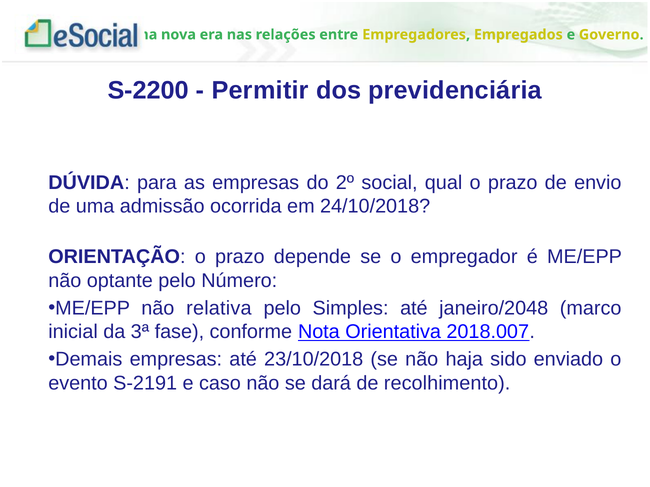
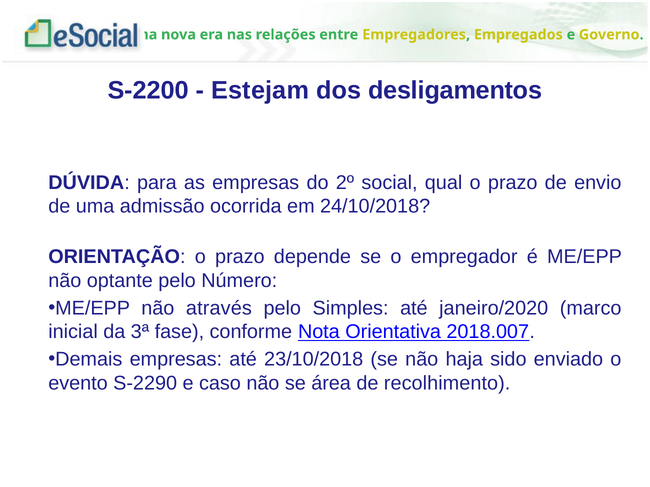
Permitir: Permitir -> Estejam
previdenciária: previdenciária -> desligamentos
relativa: relativa -> através
janeiro/2048: janeiro/2048 -> janeiro/2020
S-2191: S-2191 -> S-2290
dará: dará -> área
